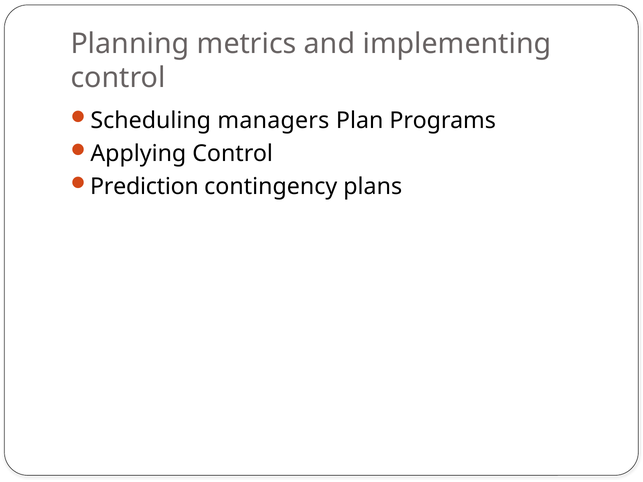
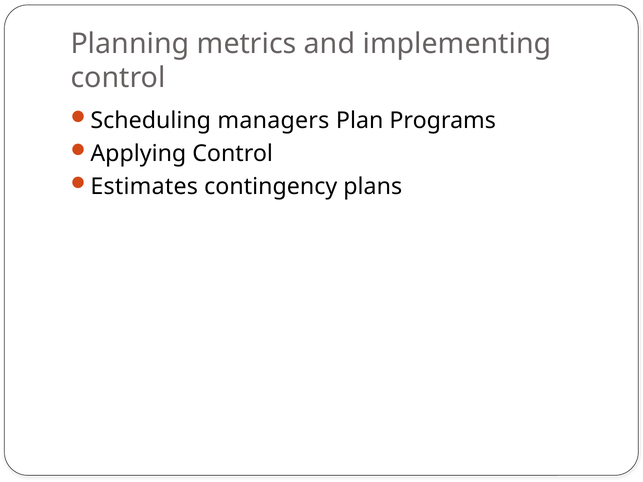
Prediction: Prediction -> Estimates
